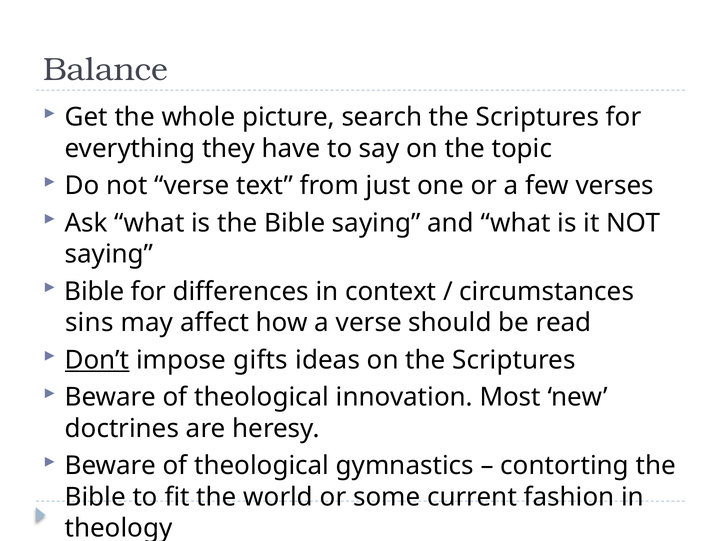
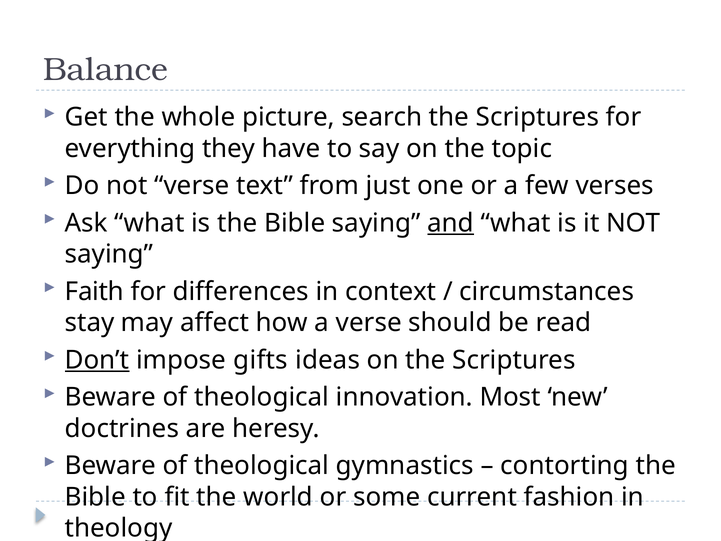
and underline: none -> present
Bible at (94, 291): Bible -> Faith
sins: sins -> stay
